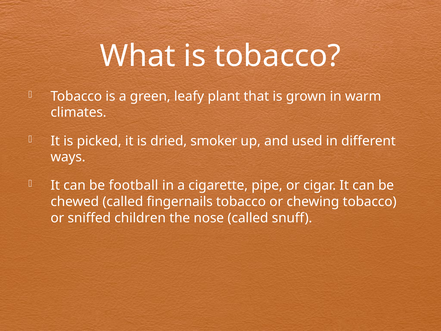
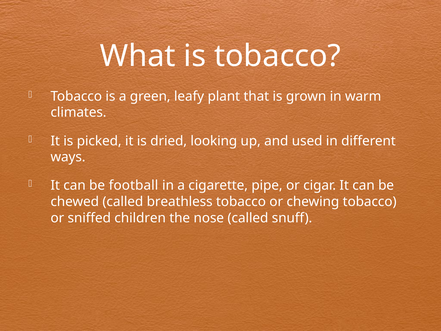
smoker: smoker -> looking
fingernails: fingernails -> breathless
